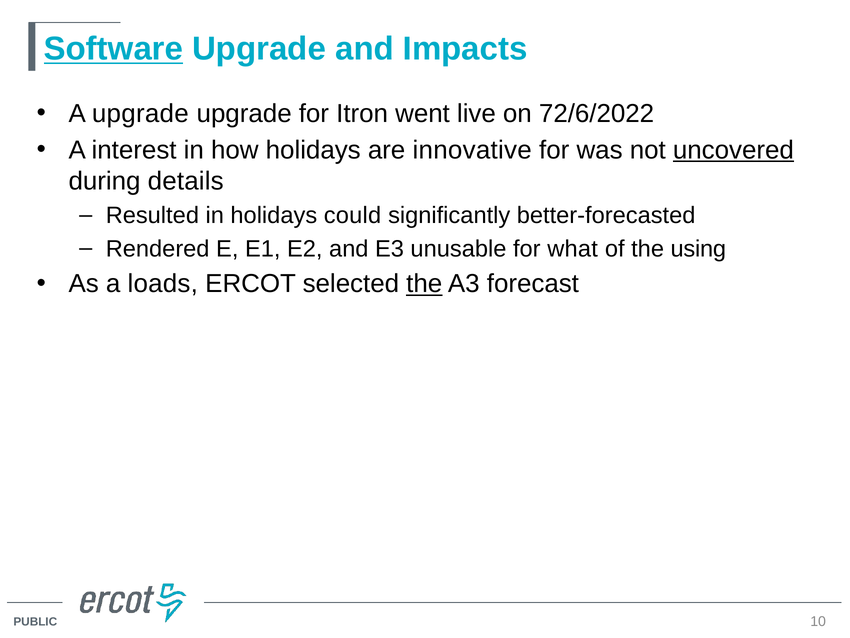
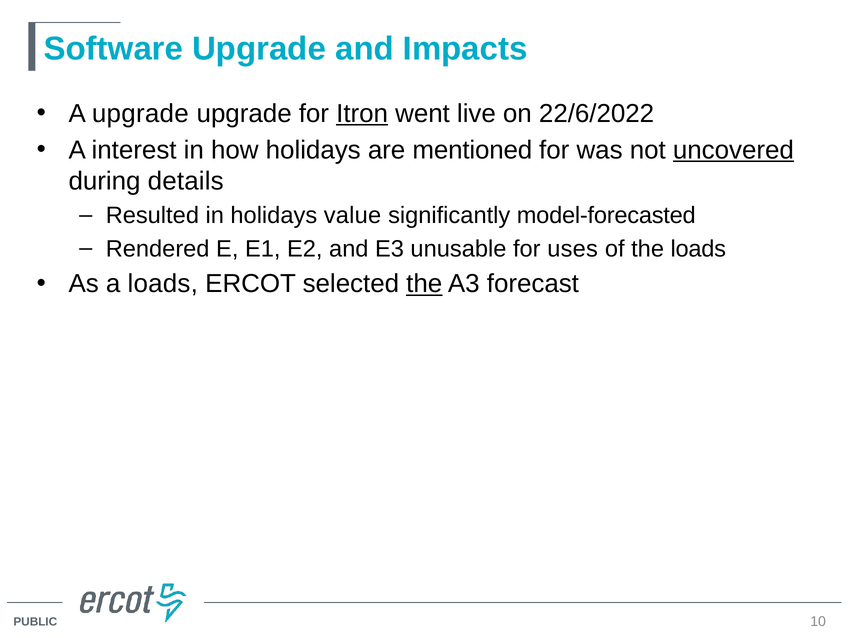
Software underline: present -> none
Itron underline: none -> present
72/6/2022: 72/6/2022 -> 22/6/2022
innovative: innovative -> mentioned
could: could -> value
better-forecasted: better-forecasted -> model-forecasted
what: what -> uses
the using: using -> loads
